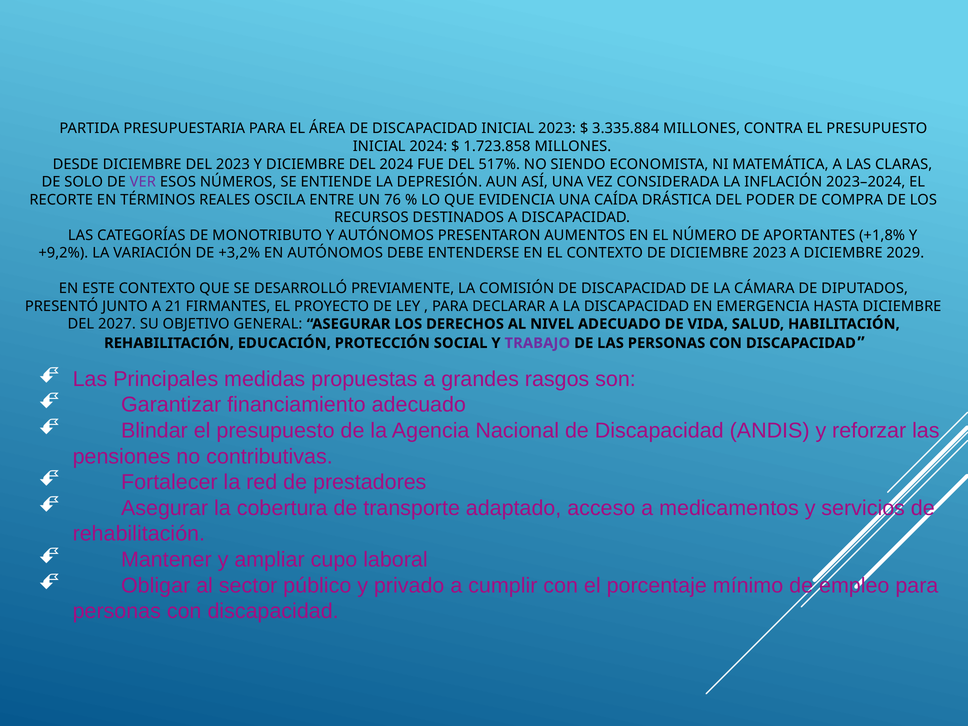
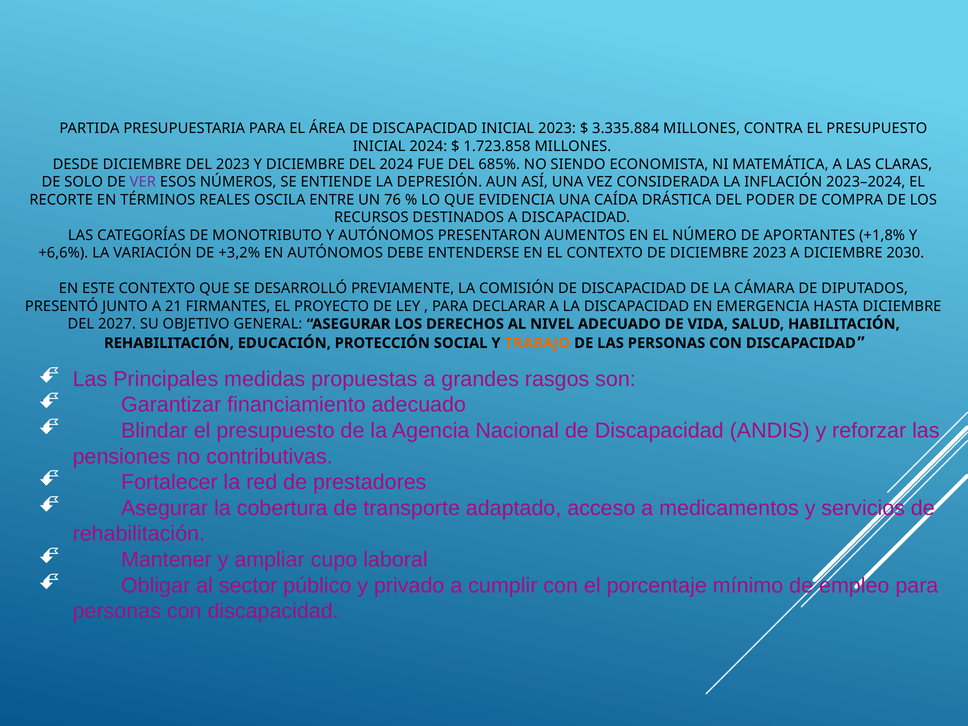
517%: 517% -> 685%
+9,2%: +9,2% -> +6,6%
2029: 2029 -> 2030
TRABAJO colour: purple -> orange
